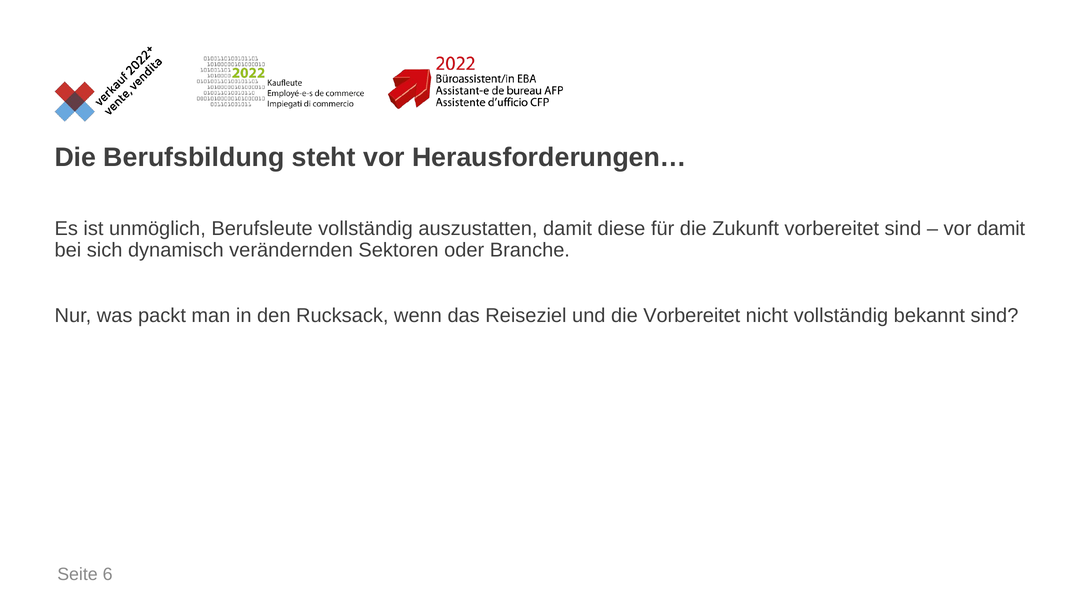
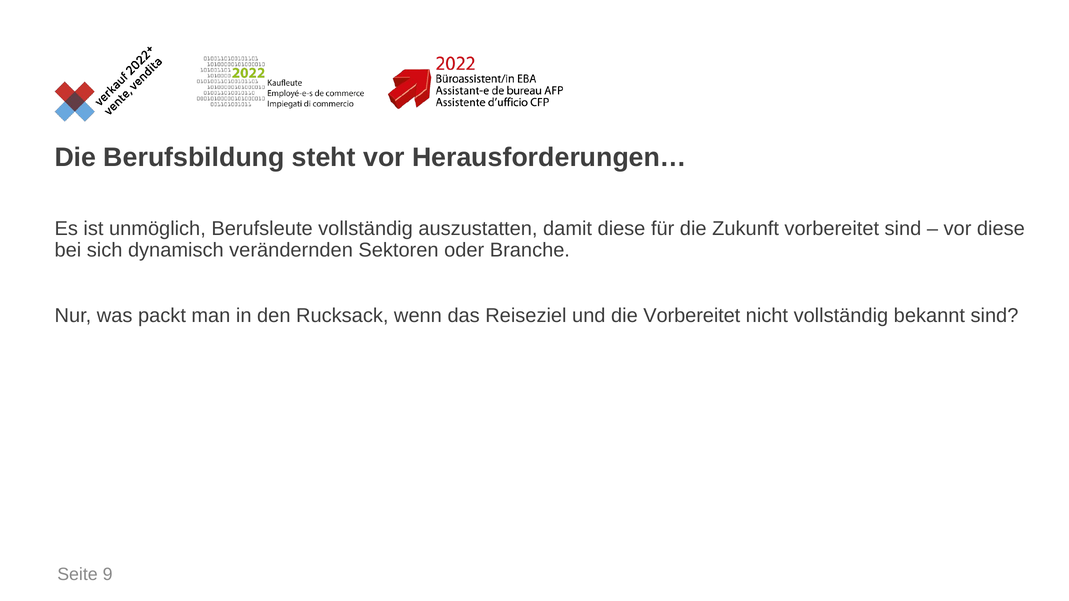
vor damit: damit -> diese
6: 6 -> 9
